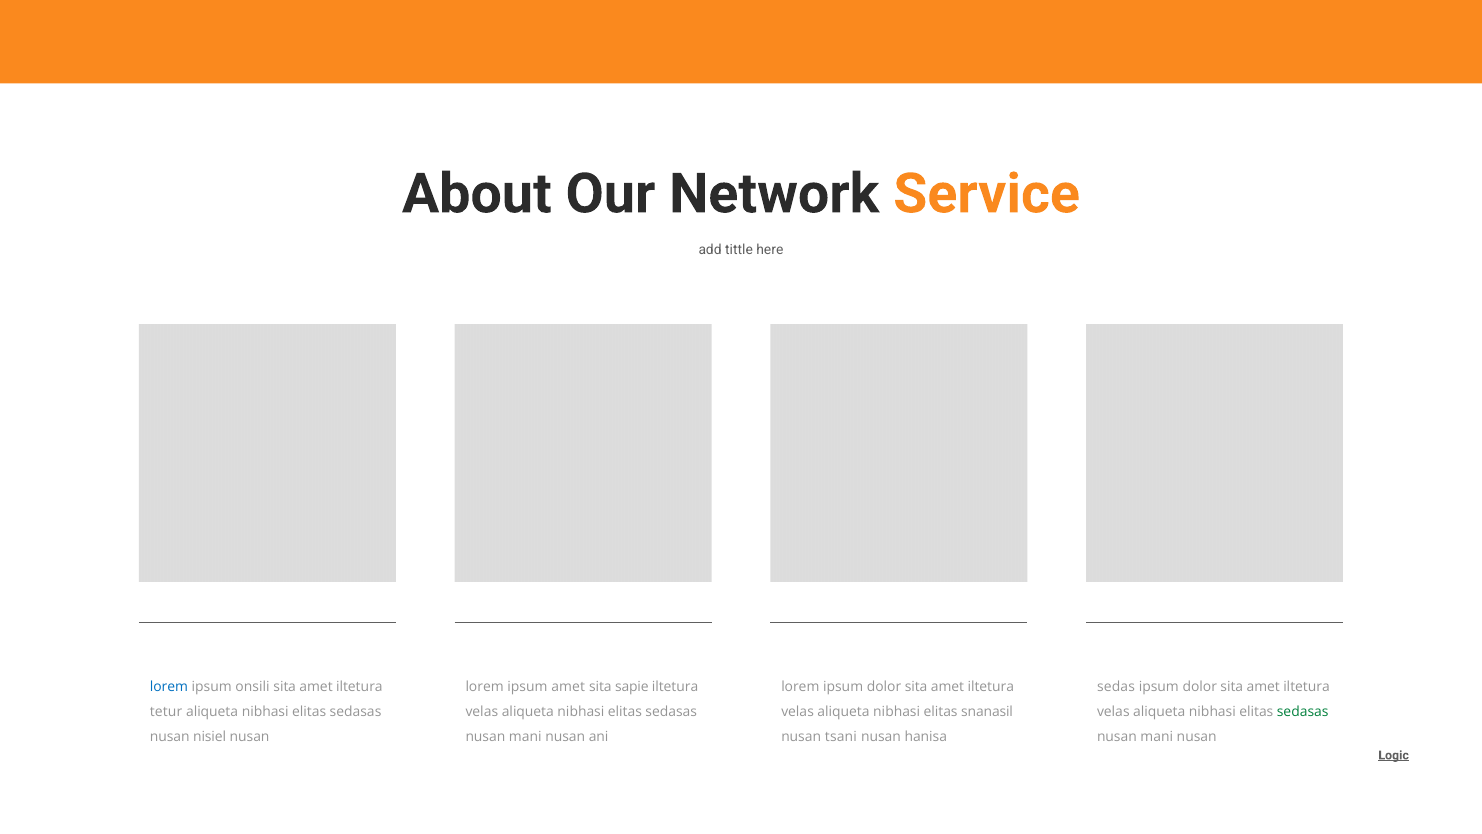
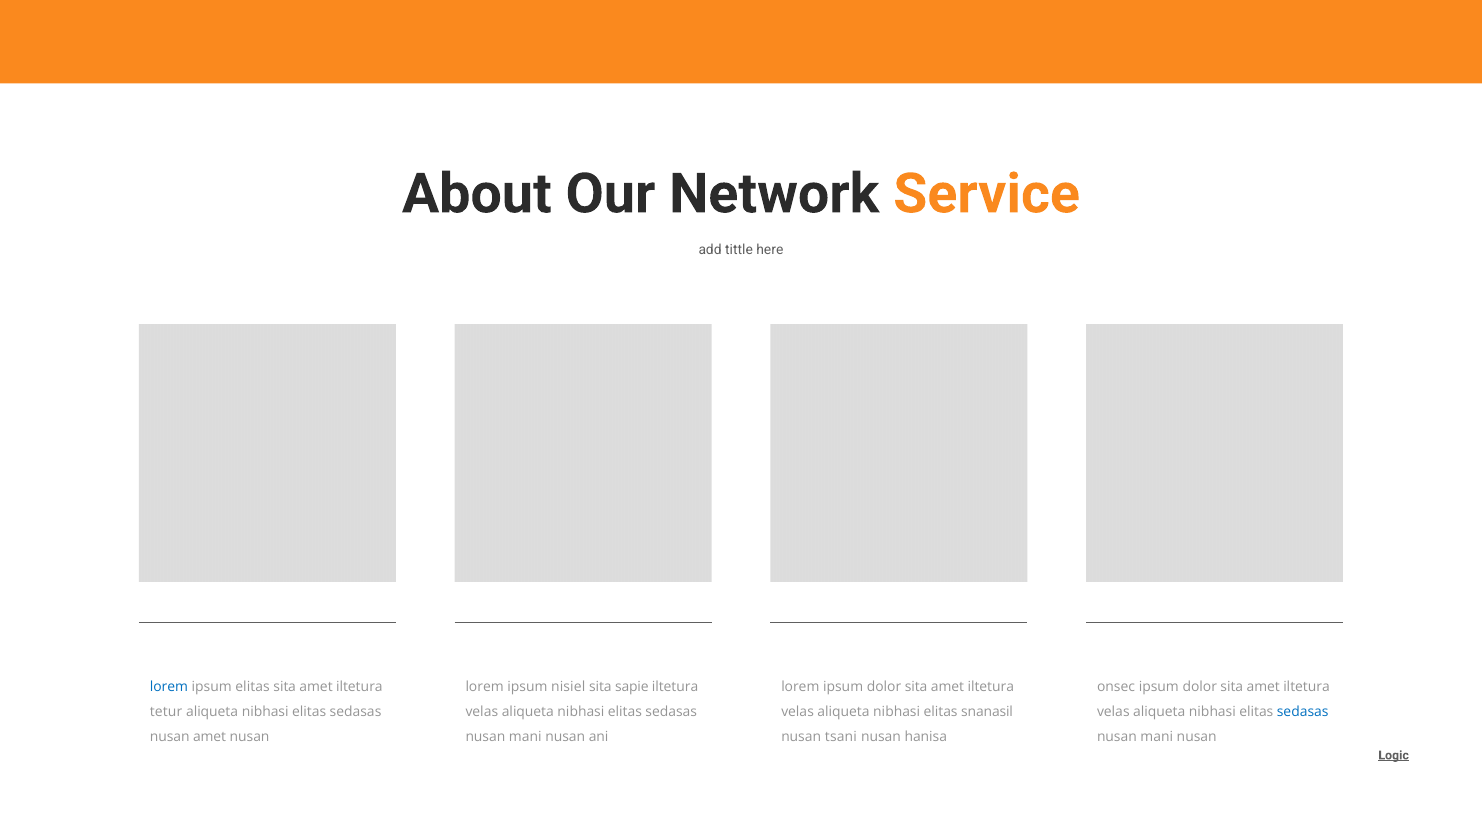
ipsum onsili: onsili -> elitas
ipsum amet: amet -> nisiel
sedas: sedas -> onsec
sedasas at (1303, 712) colour: green -> blue
nusan nisiel: nisiel -> amet
